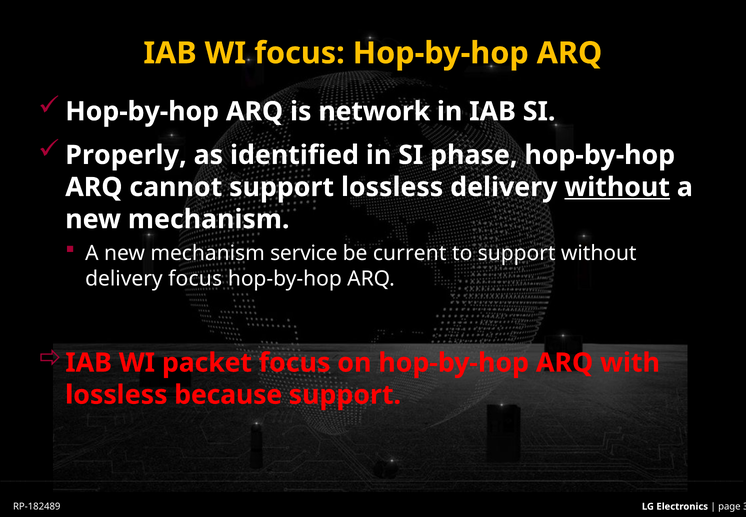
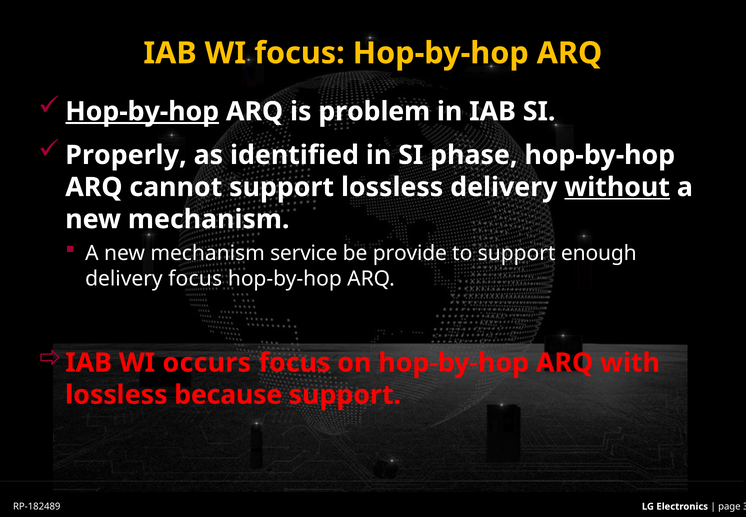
Hop-by-hop at (142, 111) underline: none -> present
network: network -> problem
current: current -> provide
support without: without -> enough
packet: packet -> occurs
